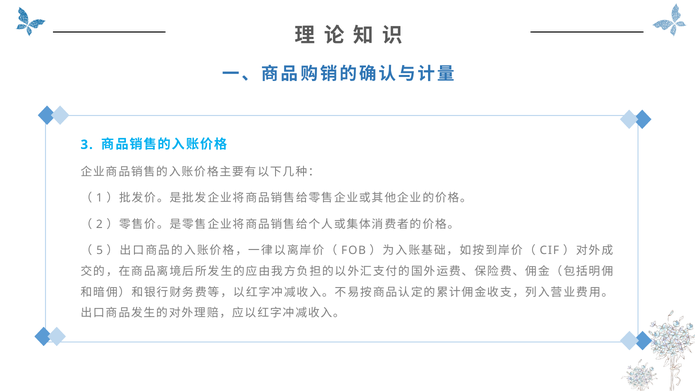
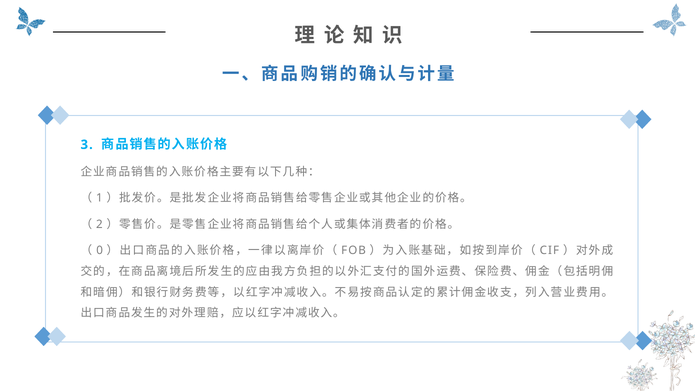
5: 5 -> 0
